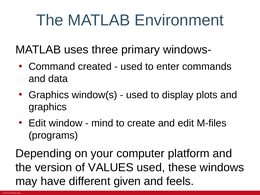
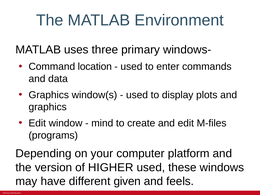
created: created -> location
VALUES: VALUES -> HIGHER
